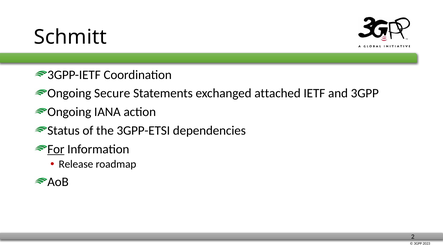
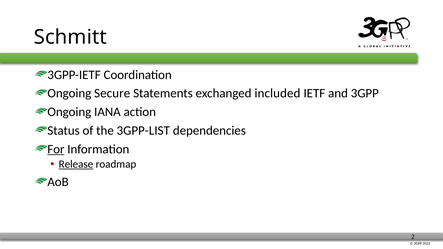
attached: attached -> included
3GPP-ETSI: 3GPP-ETSI -> 3GPP-LIST
Release underline: none -> present
